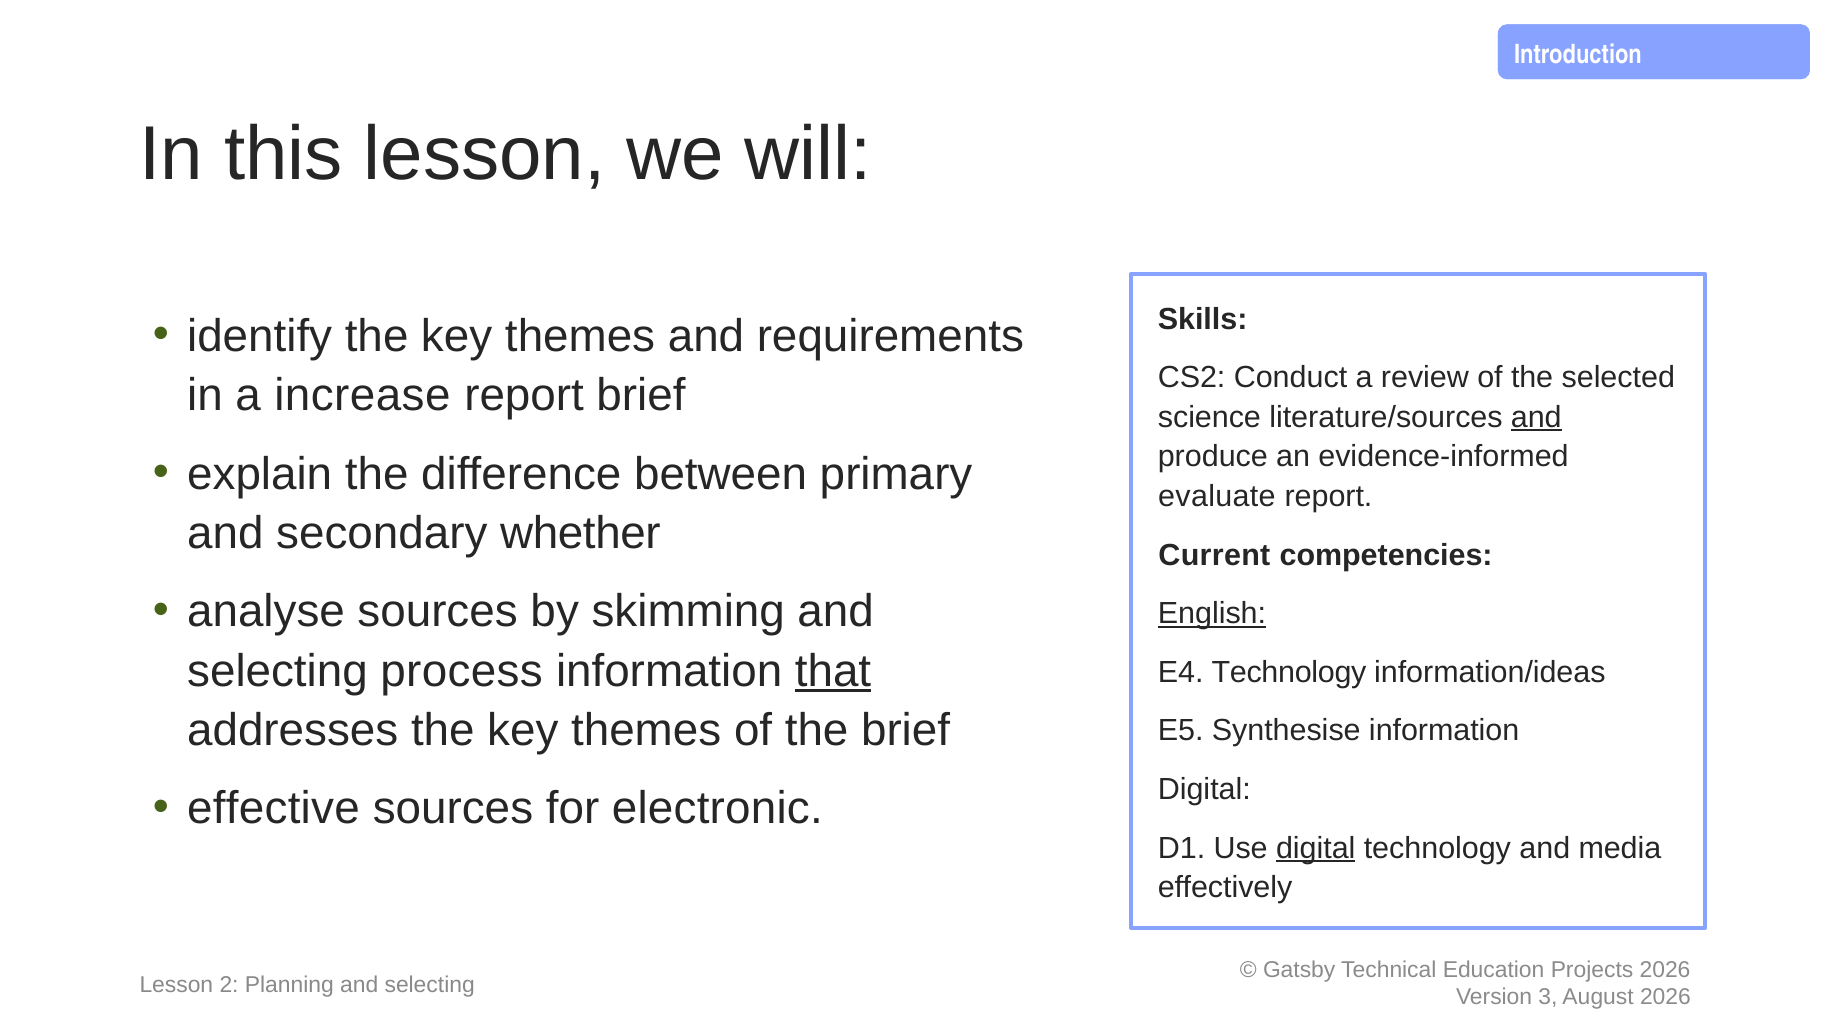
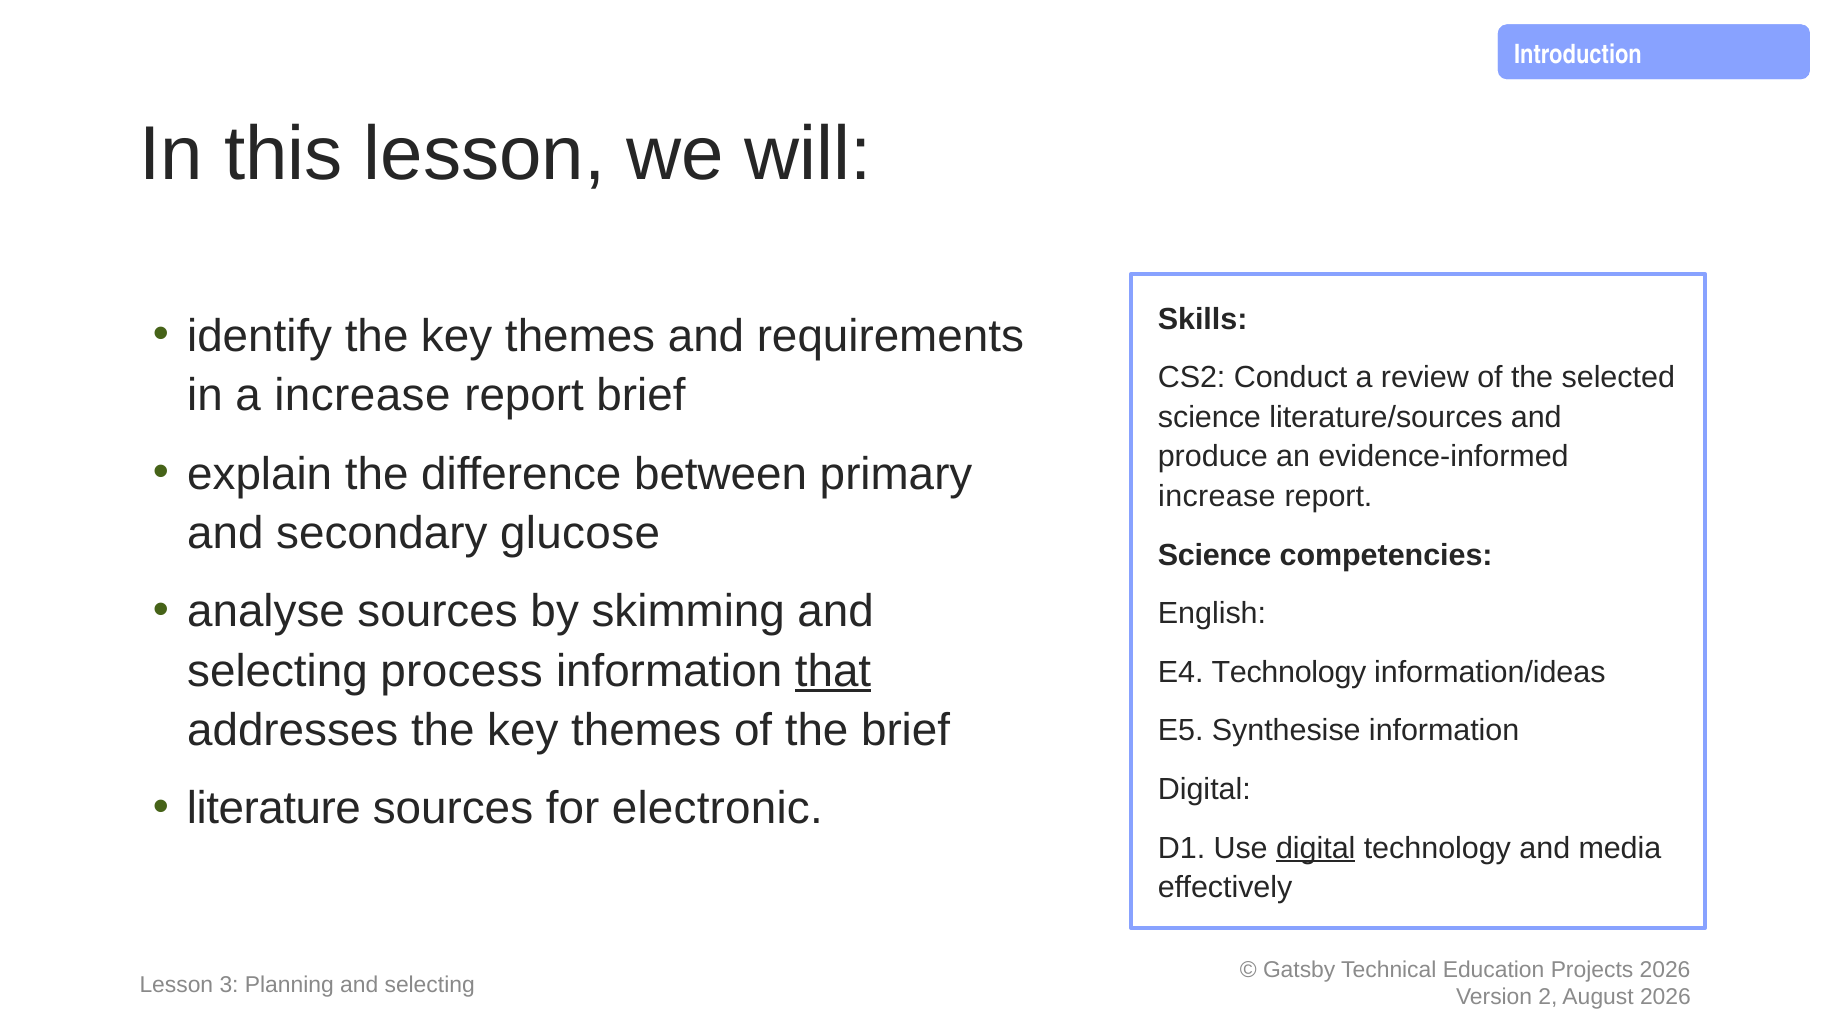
and at (1536, 417) underline: present -> none
evaluate at (1217, 496): evaluate -> increase
whether: whether -> glucose
Current at (1214, 555): Current -> Science
English underline: present -> none
effective: effective -> literature
2: 2 -> 3
3: 3 -> 2
